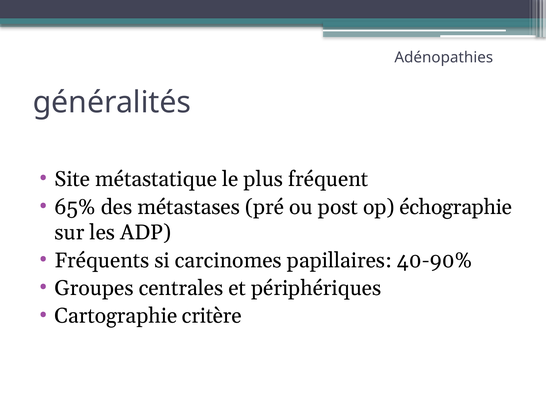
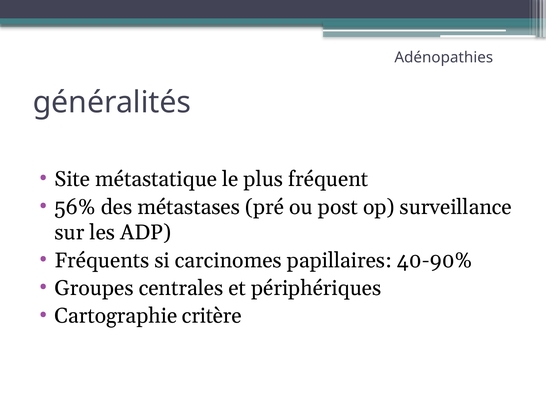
65%: 65% -> 56%
échographie: échographie -> surveillance
